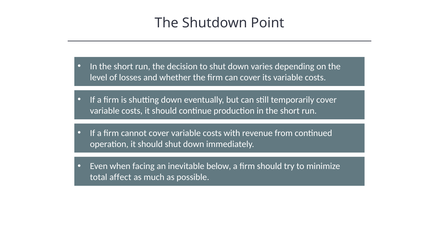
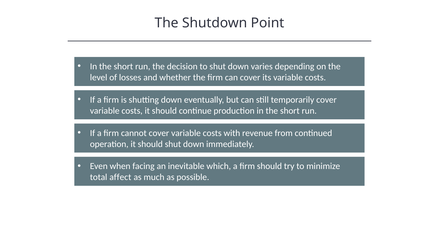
below: below -> which
